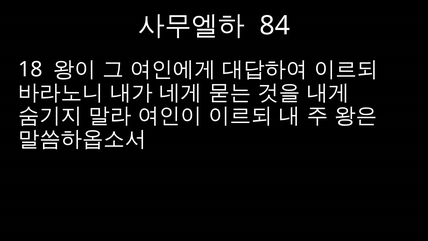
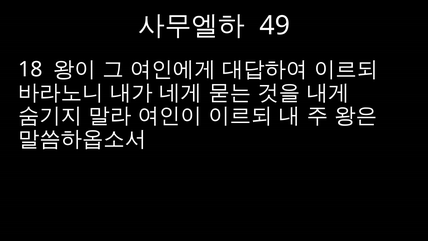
84: 84 -> 49
